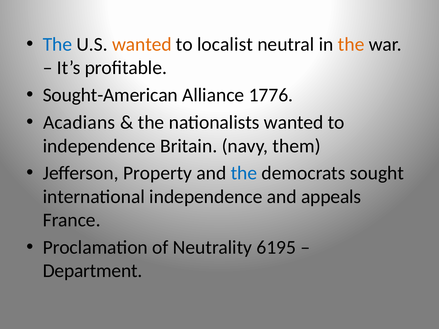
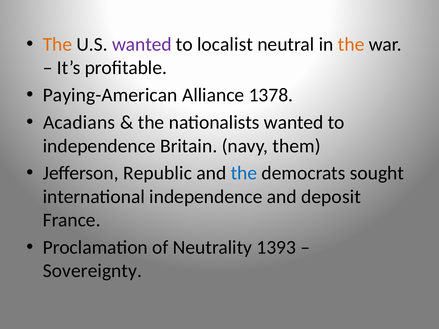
The at (58, 45) colour: blue -> orange
wanted at (142, 45) colour: orange -> purple
Sought-American: Sought-American -> Paying-American
1776: 1776 -> 1378
Property: Property -> Republic
appeals: appeals -> deposit
6195: 6195 -> 1393
Department: Department -> Sovereignty
